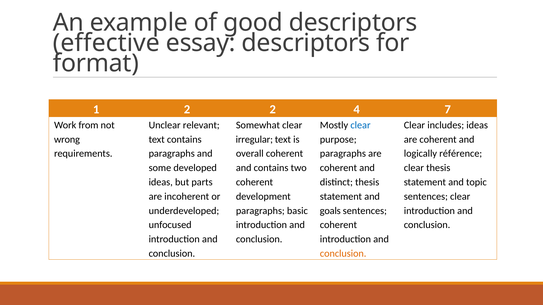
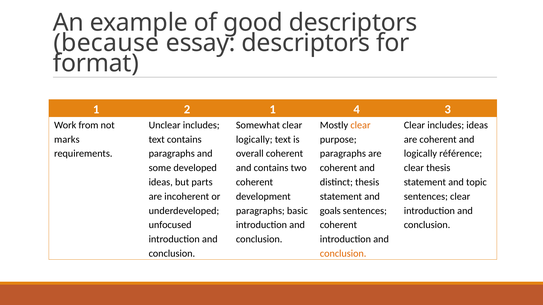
effective: effective -> because
2 2: 2 -> 1
7: 7 -> 3
Unclear relevant: relevant -> includes
clear at (360, 125) colour: blue -> orange
wrong: wrong -> marks
irregular at (254, 140): irregular -> logically
